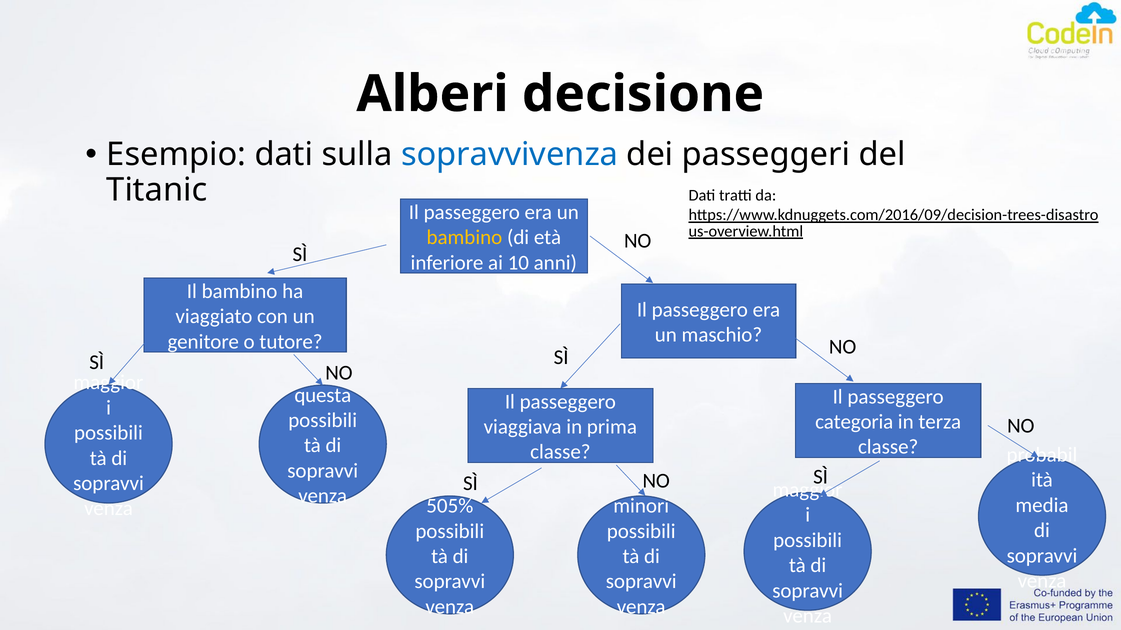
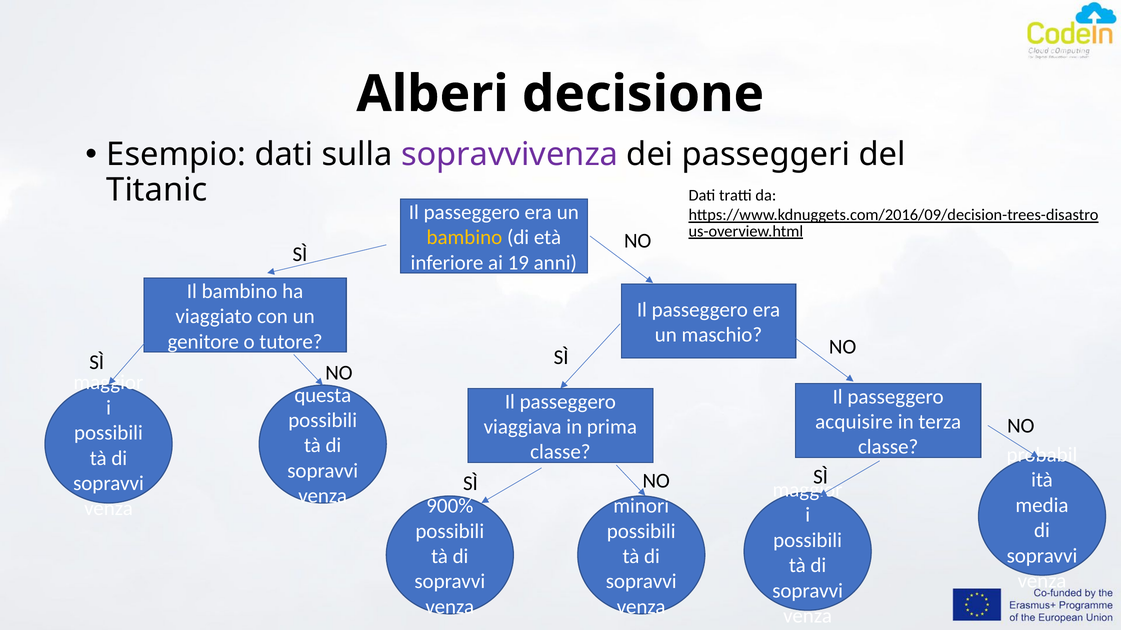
sopravvivenza colour: blue -> purple
10: 10 -> 19
categoria: categoria -> acquisire
505%: 505% -> 900%
